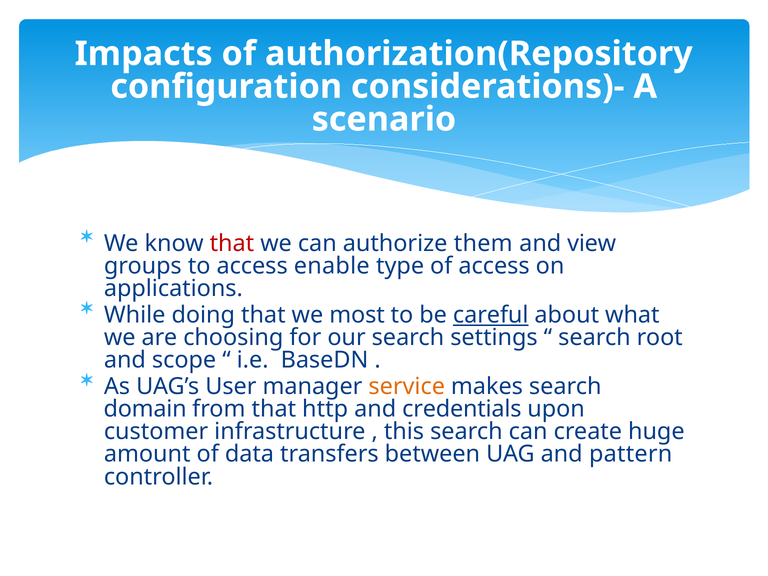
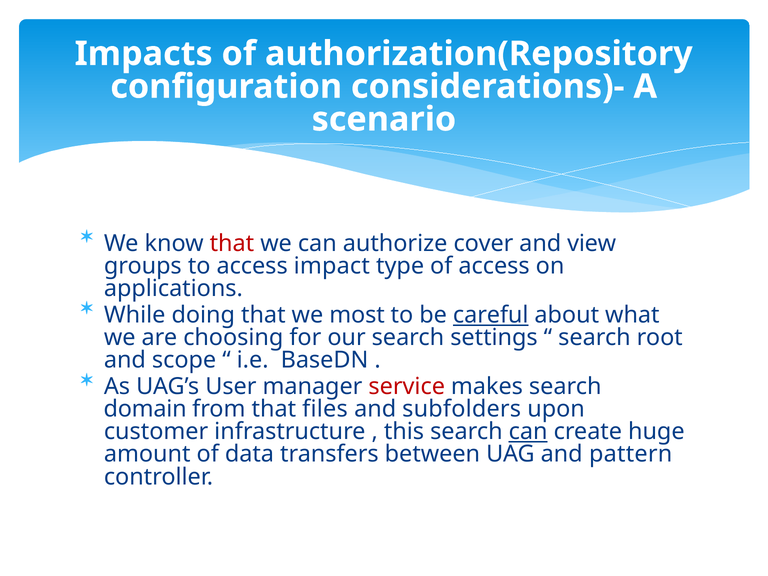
them: them -> cover
enable: enable -> impact
service colour: orange -> red
http: http -> files
credentials: credentials -> subfolders
can at (528, 432) underline: none -> present
